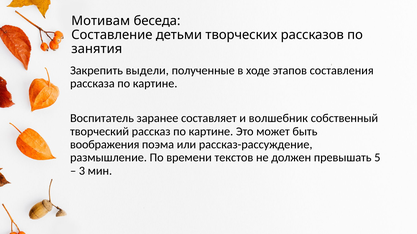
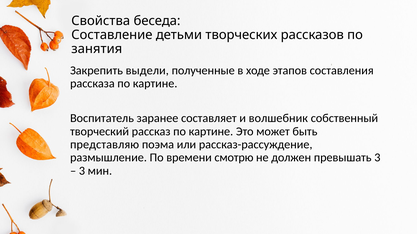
Мотивам: Мотивам -> Свойства
воображения: воображения -> представляю
текстов: текстов -> смотрю
превышать 5: 5 -> 3
